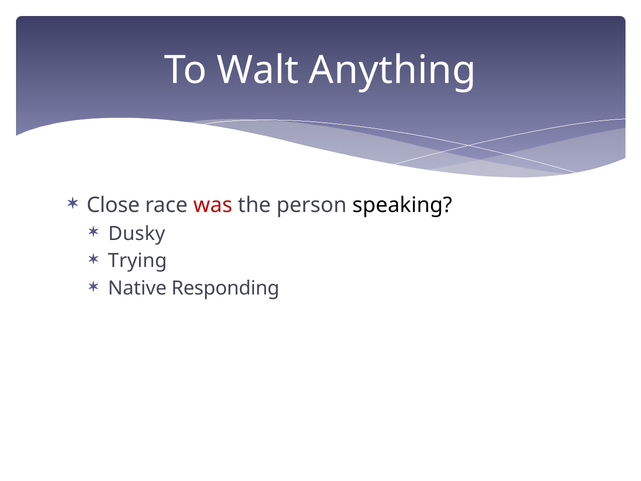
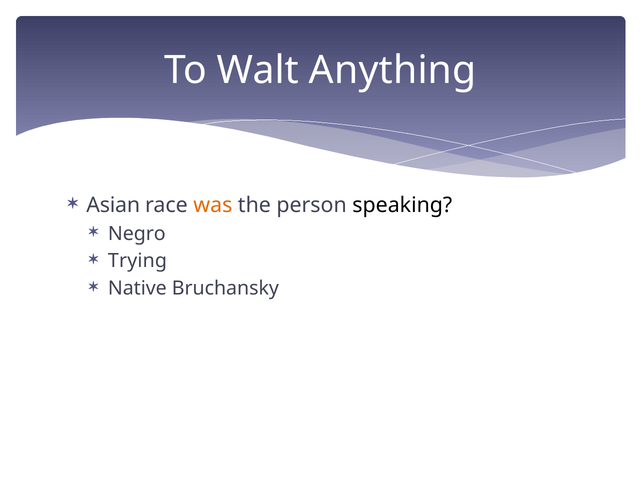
Close: Close -> Asian
was colour: red -> orange
Dusky: Dusky -> Negro
Responding: Responding -> Bruchansky
